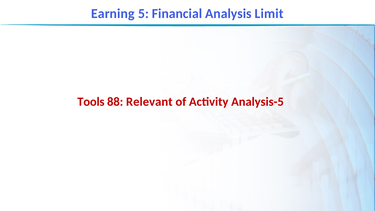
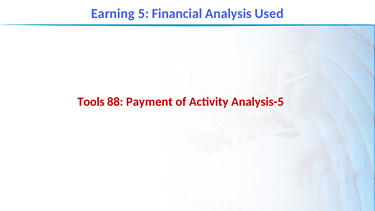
Limit: Limit -> Used
Relevant: Relevant -> Payment
